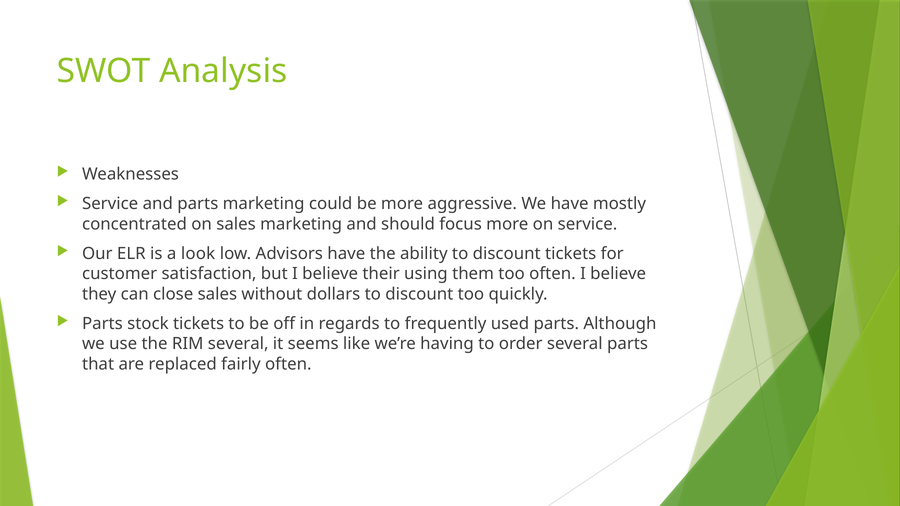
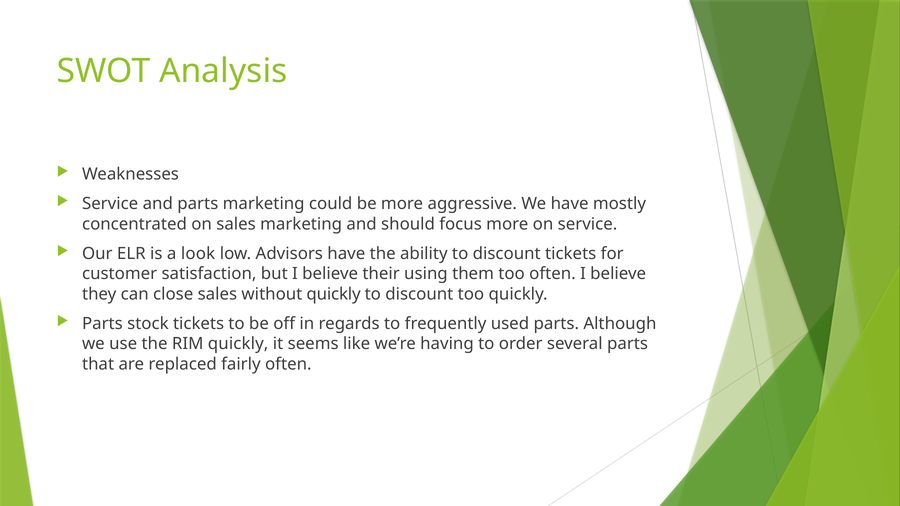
without dollars: dollars -> quickly
RIM several: several -> quickly
